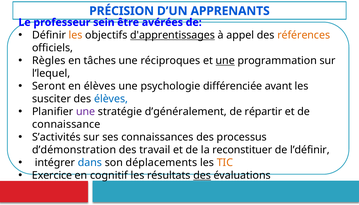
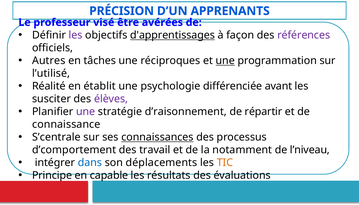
sein: sein -> visé
les at (76, 35) colour: orange -> purple
appel: appel -> façon
références colour: orange -> purple
Règles: Règles -> Autres
l’lequel: l’lequel -> l’utilisé
Seront: Seront -> Réalité
en élèves: élèves -> établit
élèves at (111, 99) colour: blue -> purple
d’généralement: d’généralement -> d’raisonnement
S’activités: S’activités -> S’centrale
connaissances underline: none -> present
d’démonstration: d’démonstration -> d’comportement
reconstituer: reconstituer -> notamment
l’définir: l’définir -> l’niveau
Exercice: Exercice -> Principe
cognitif: cognitif -> capable
des at (202, 176) underline: present -> none
